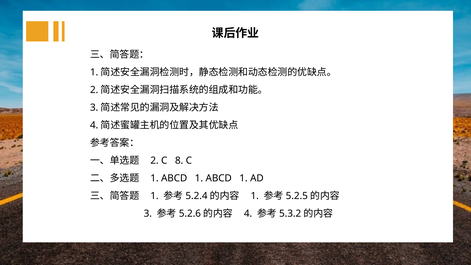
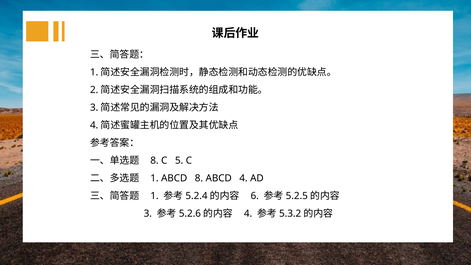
2 at (154, 160): 2 -> 8
8: 8 -> 5
1 at (199, 178): 1 -> 8
1 at (244, 178): 1 -> 4
1 at (255, 196): 1 -> 6
